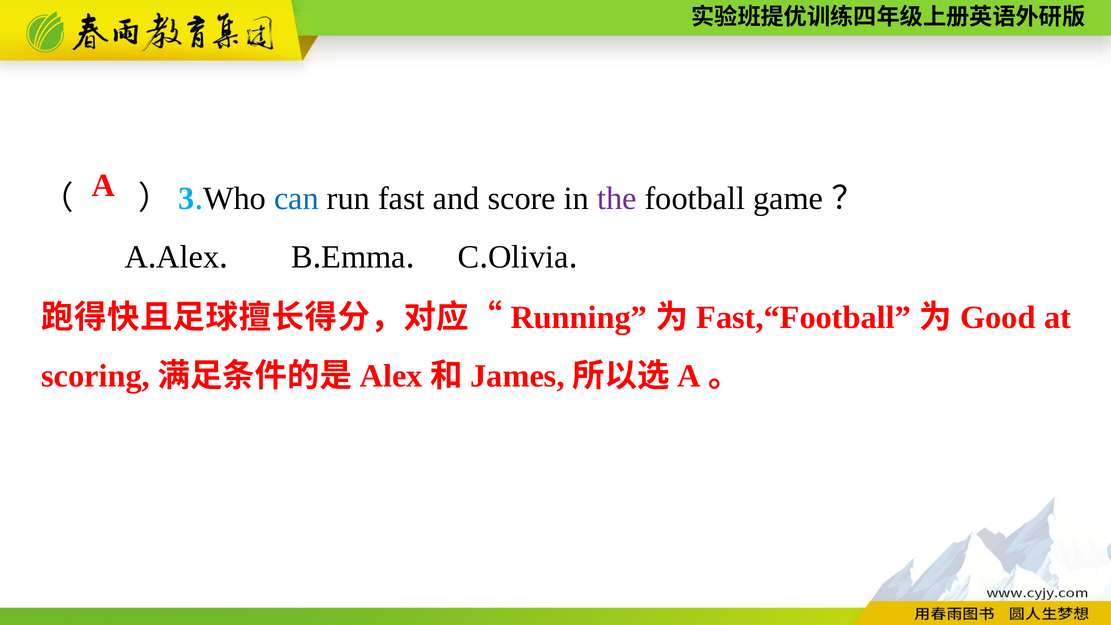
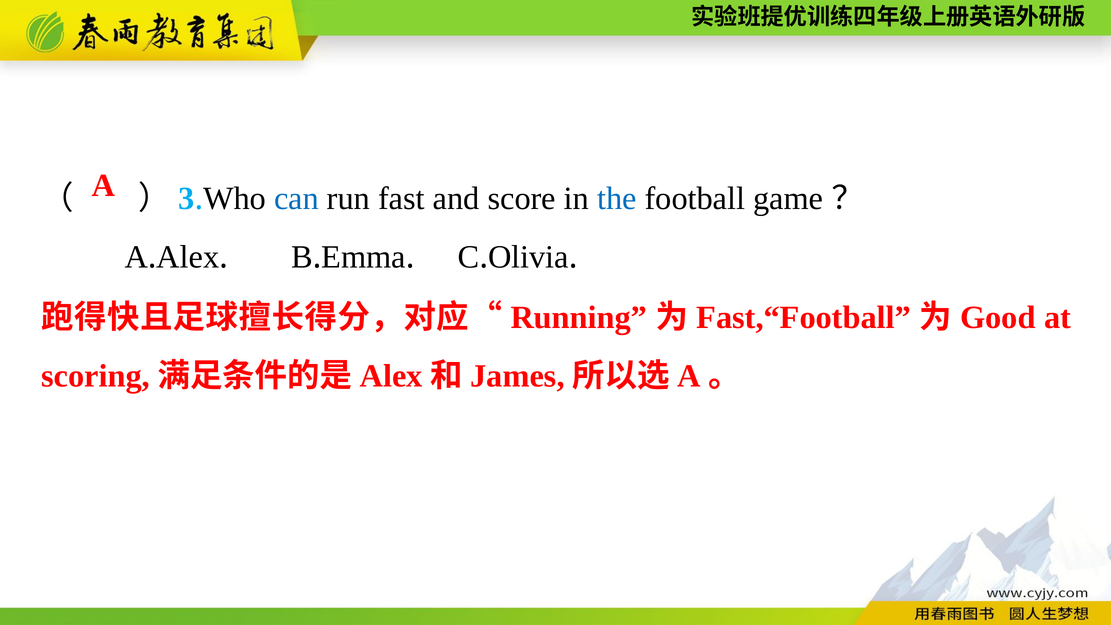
the colour: purple -> blue
